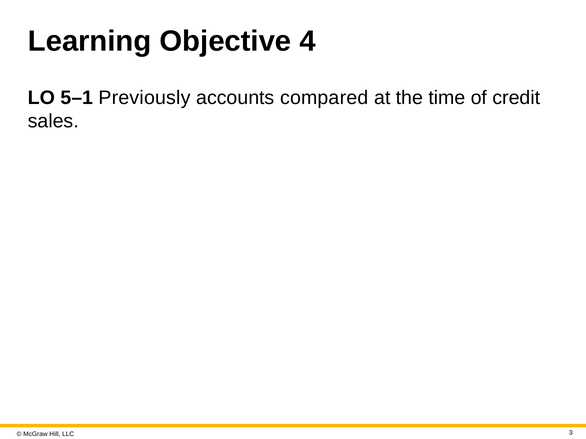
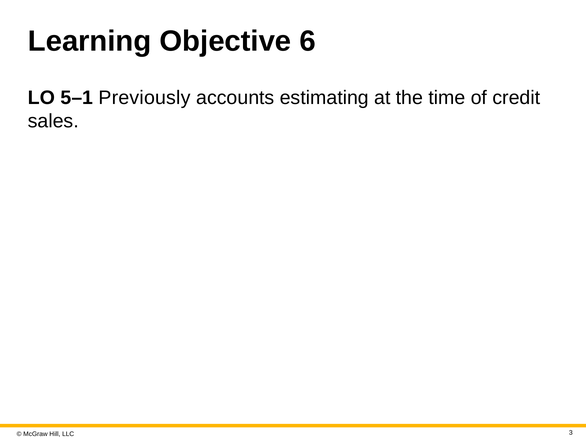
4: 4 -> 6
compared: compared -> estimating
